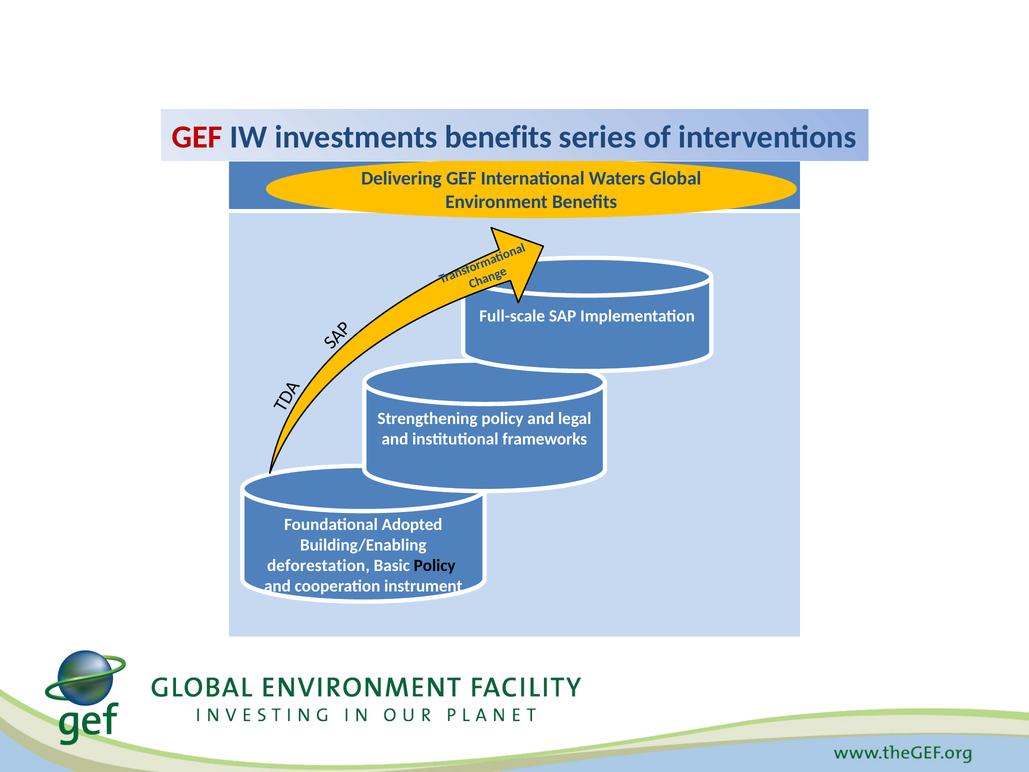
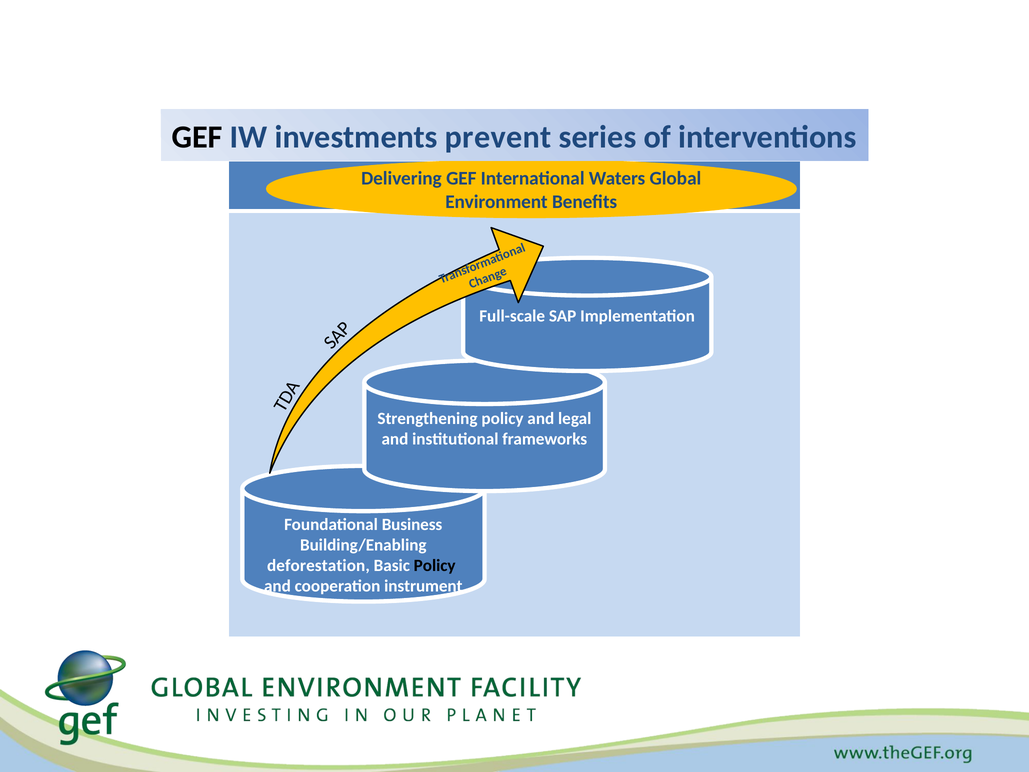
GEF at (197, 137) colour: red -> black
investments benefits: benefits -> prevent
Adopted: Adopted -> Business
